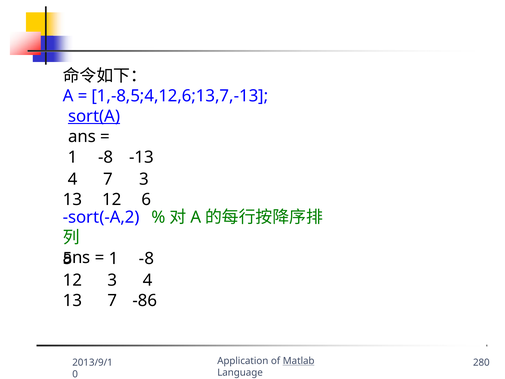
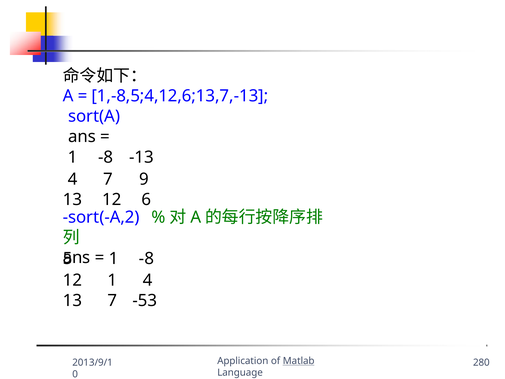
sort(A underline: present -> none
7 3: 3 -> 9
12 3: 3 -> 1
-86: -86 -> -53
